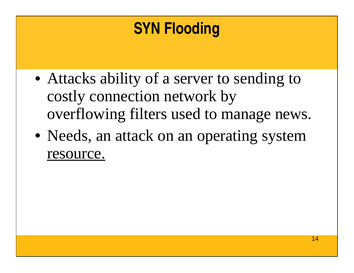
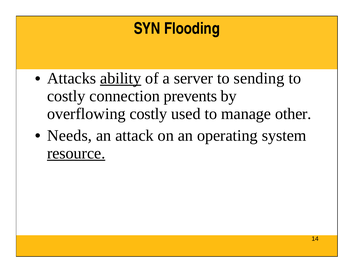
ability underline: none -> present
network: network -> prevents
overflowing filters: filters -> costly
news: news -> other
